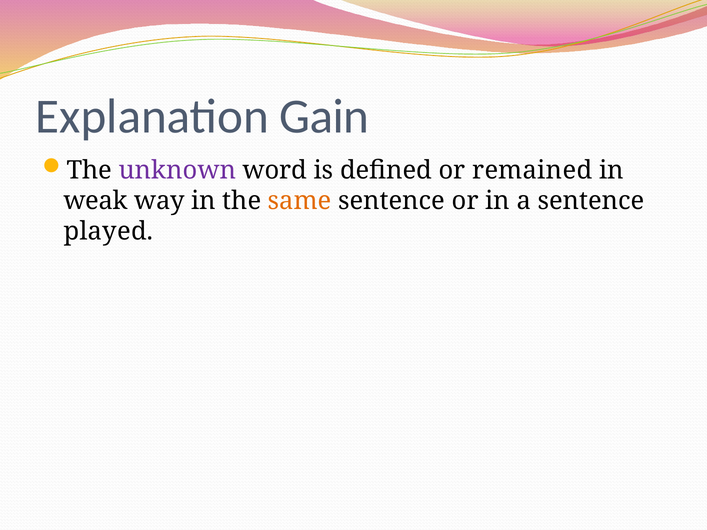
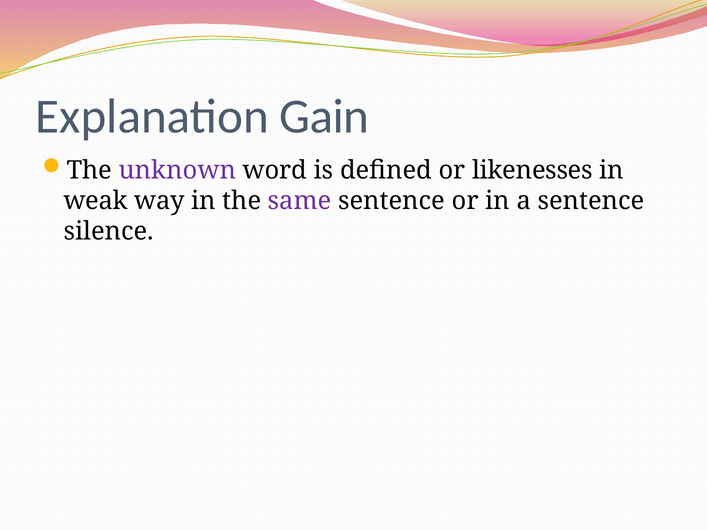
remained: remained -> likenesses
same colour: orange -> purple
played: played -> silence
